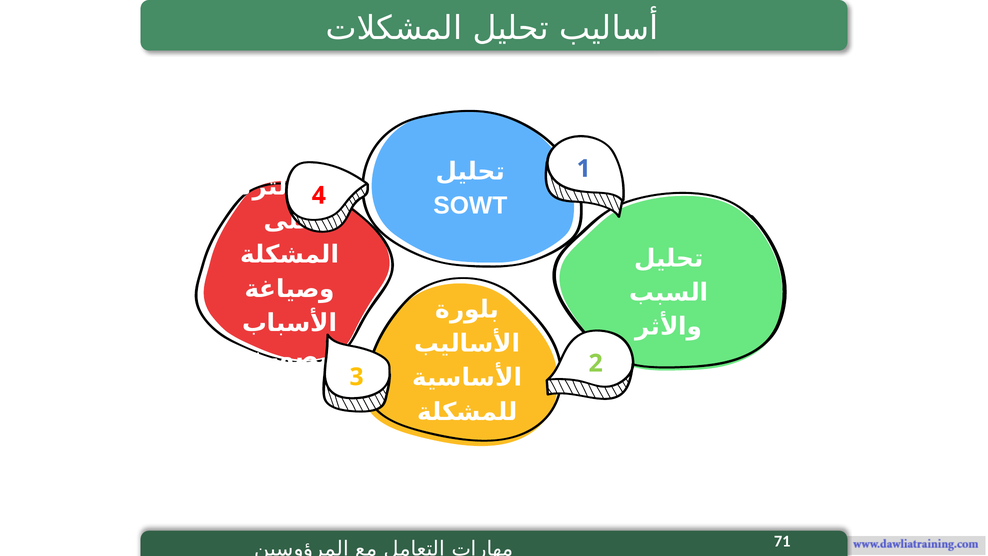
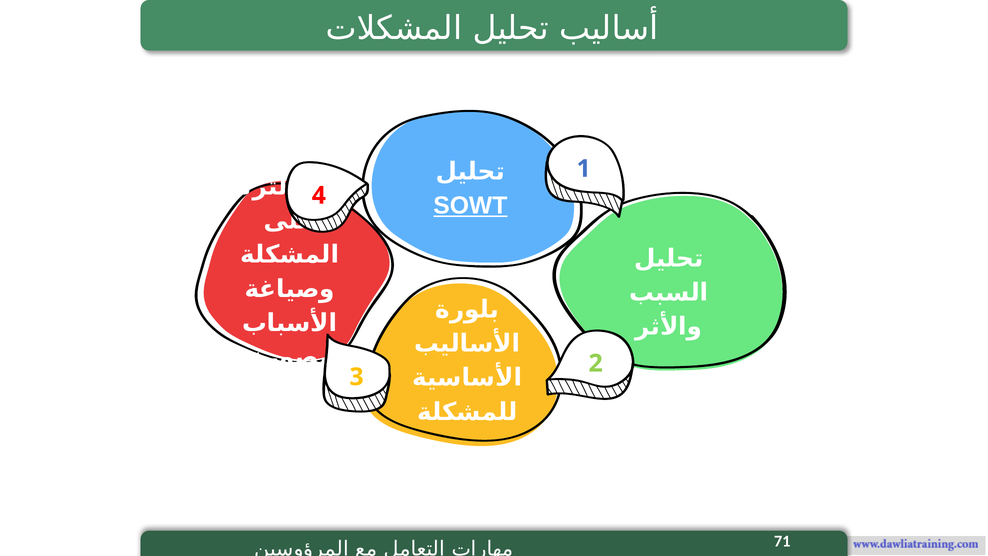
SOWT underline: none -> present
